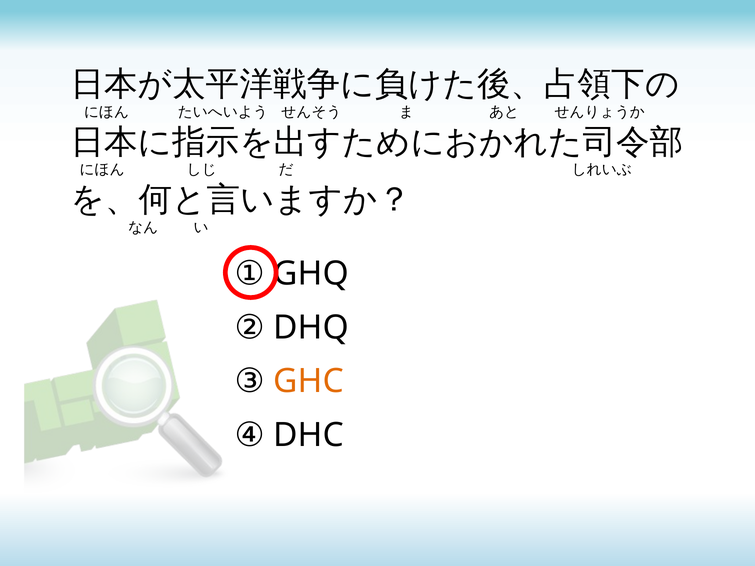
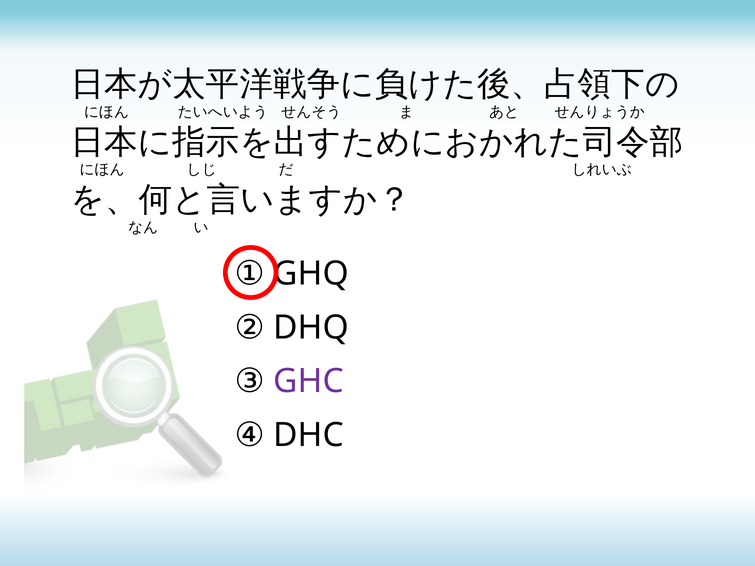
GHC colour: orange -> purple
